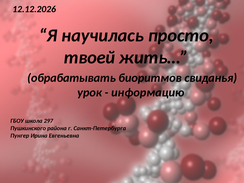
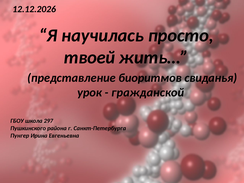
обрабатывать: обрабатывать -> представление
информацию: информацию -> гражданской
